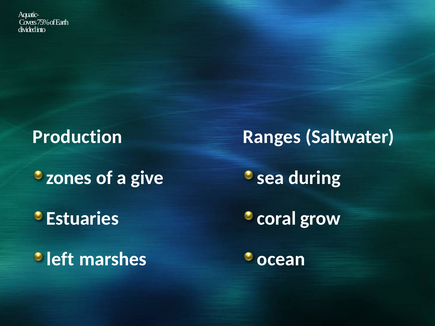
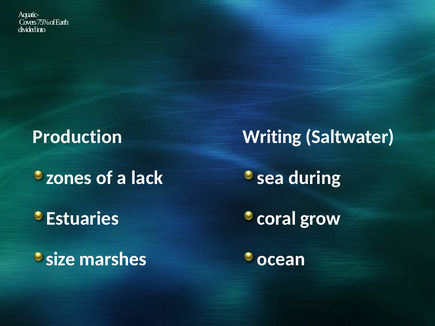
Ranges: Ranges -> Writing
give: give -> lack
left: left -> size
